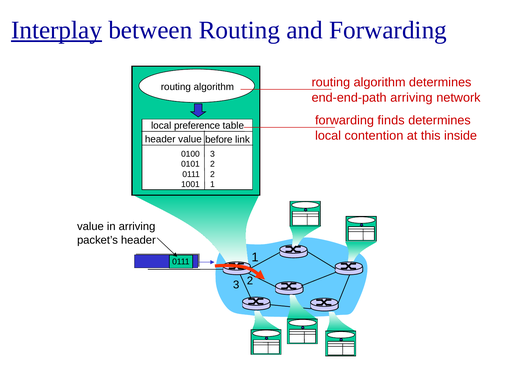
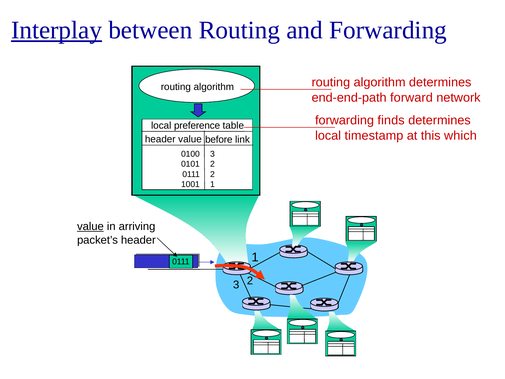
end-end-path arriving: arriving -> forward
contention: contention -> timestamp
inside: inside -> which
value at (90, 226) underline: none -> present
